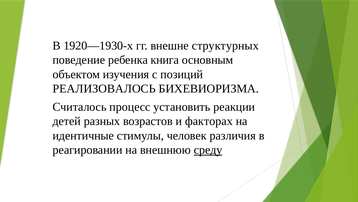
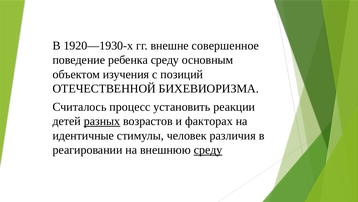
структурных: структурных -> совершенное
ребенка книга: книга -> среду
РЕАЛИЗОВАЛОСЬ: РЕАЛИЗОВАЛОСЬ -> ОТЕЧЕСТВЕННОЙ
разных underline: none -> present
